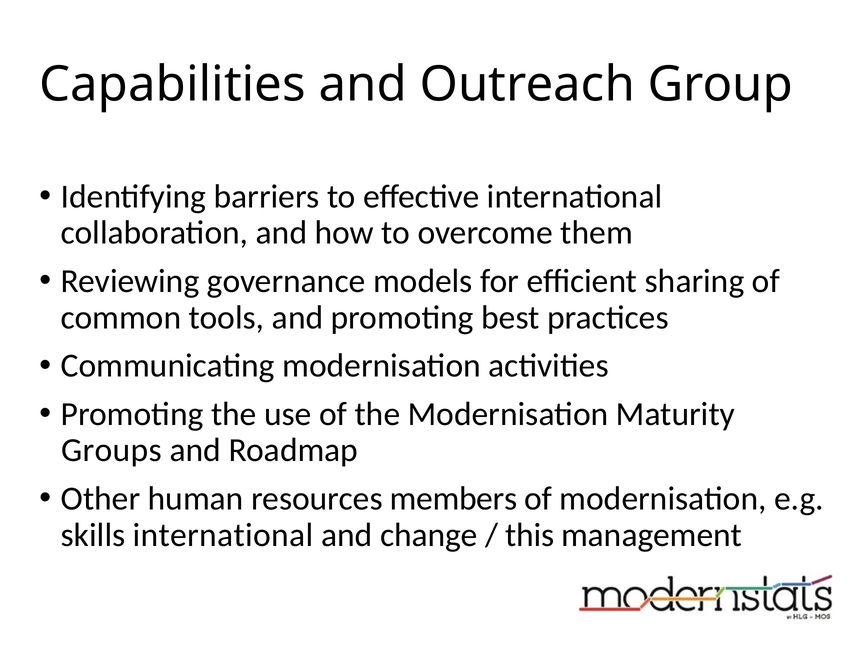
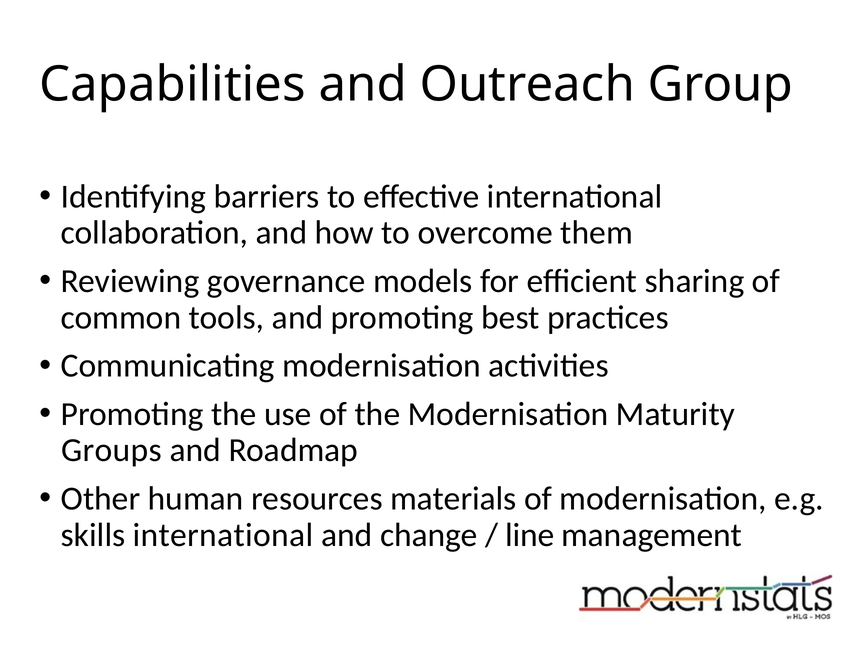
members: members -> materials
this: this -> line
